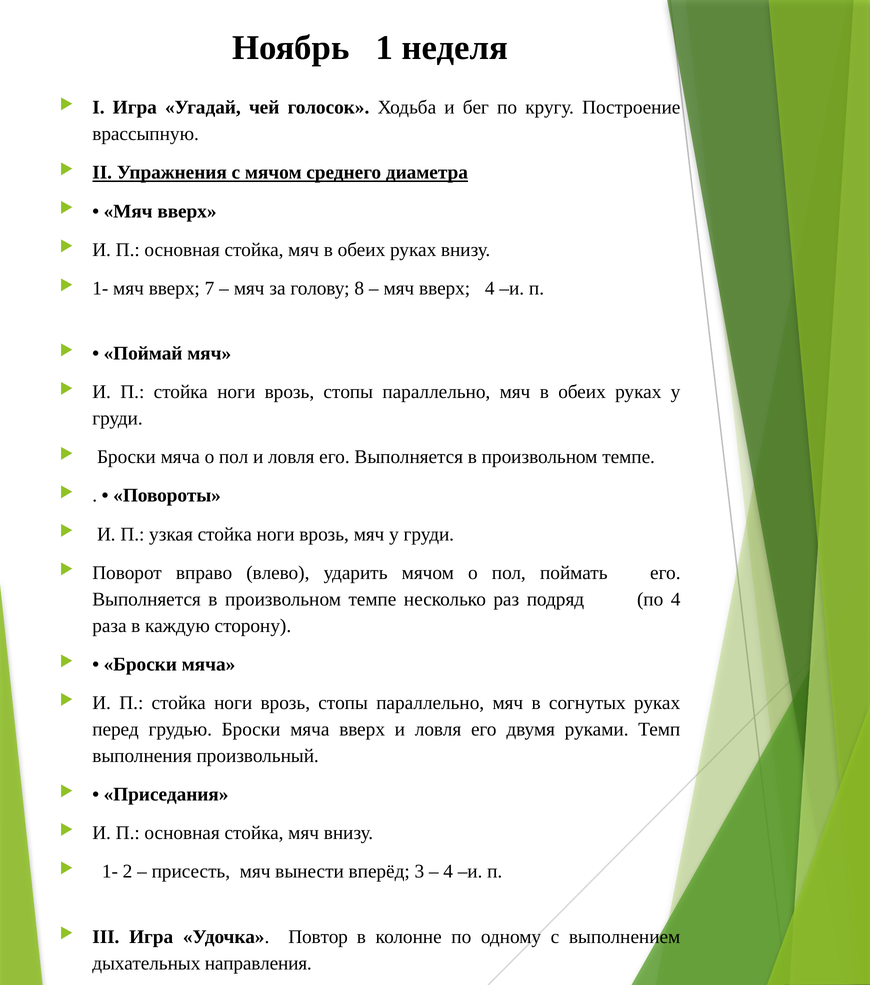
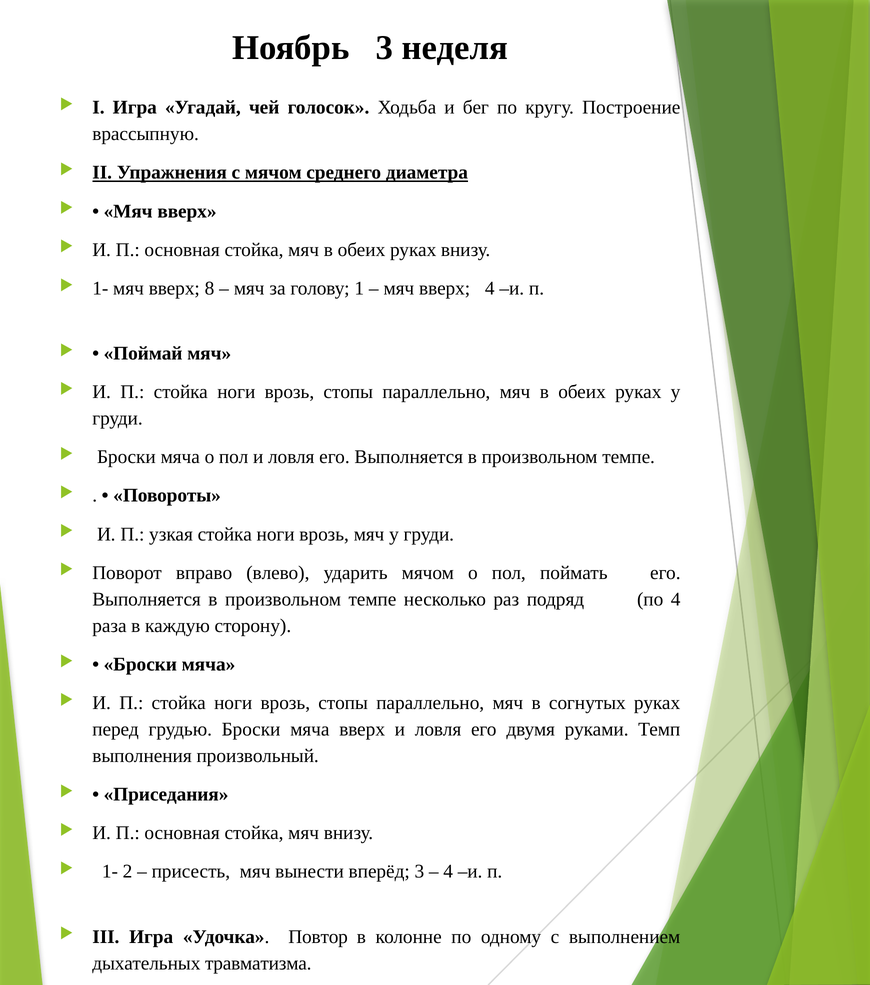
Ноябрь 1: 1 -> 3
7: 7 -> 8
8: 8 -> 1
направления: направления -> травматизма
